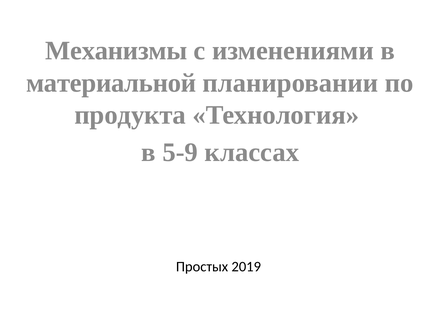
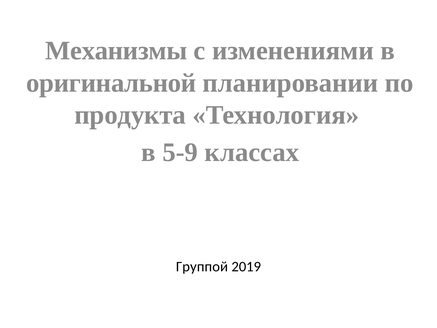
материальной: материальной -> оригинальной
Простых: Простых -> Группой
